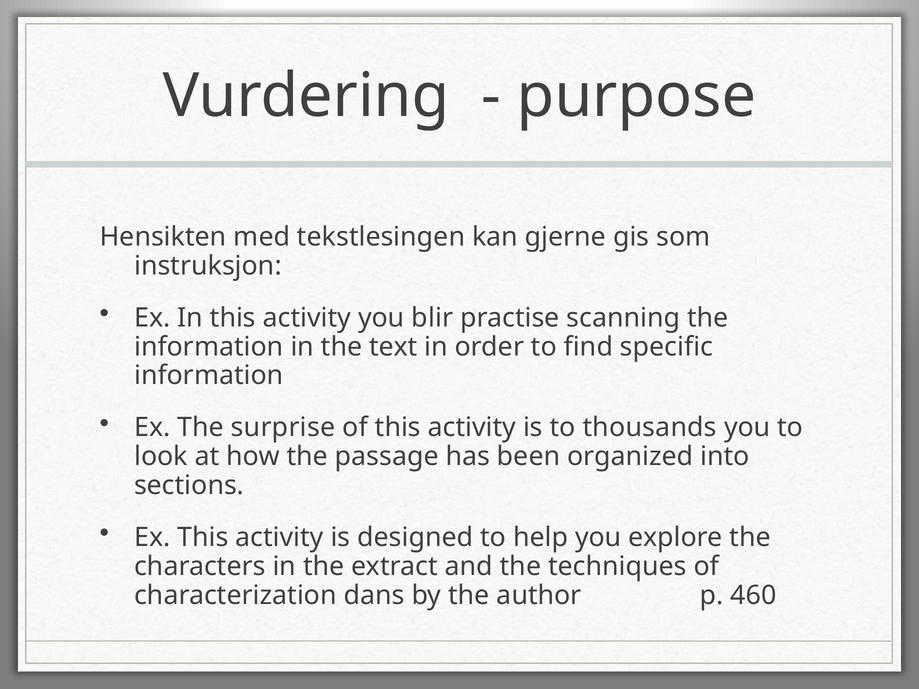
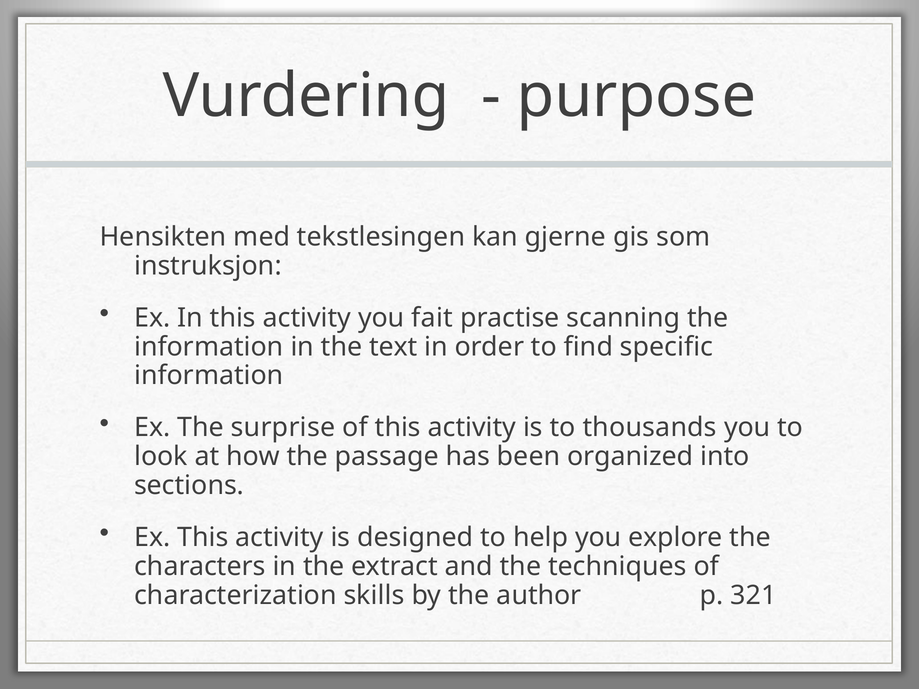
blir: blir -> fait
dans: dans -> skills
460: 460 -> 321
